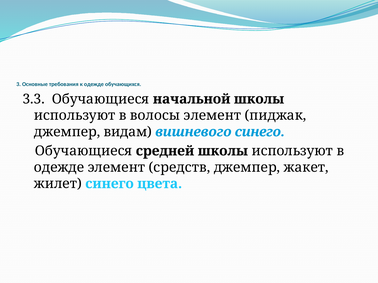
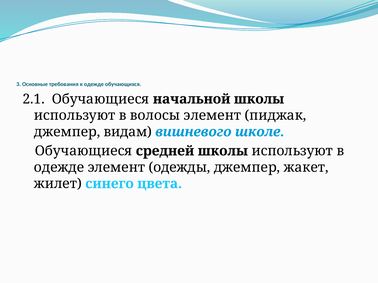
3.3: 3.3 -> 2.1
вишневого синего: синего -> школе
средств: средств -> одежды
